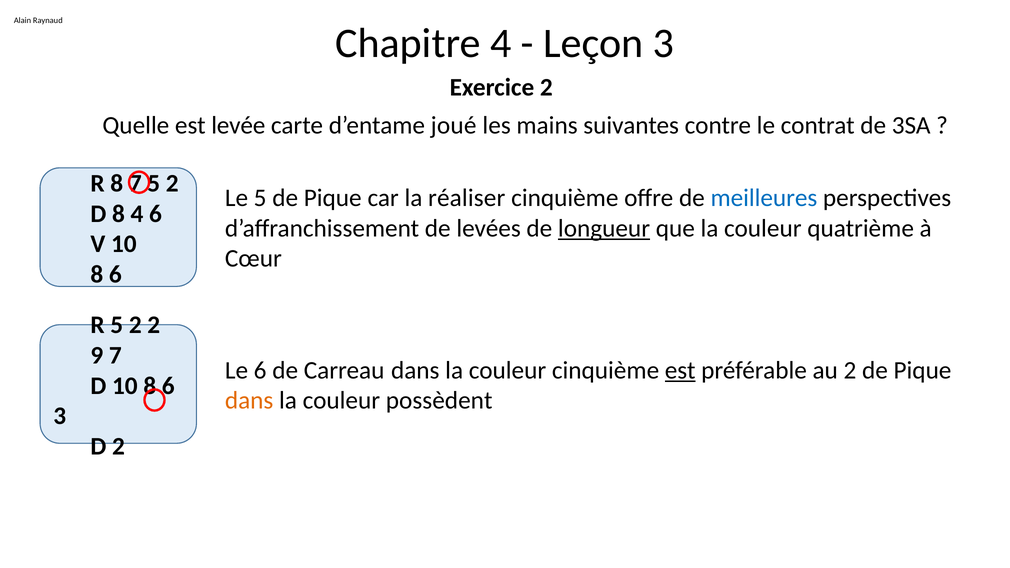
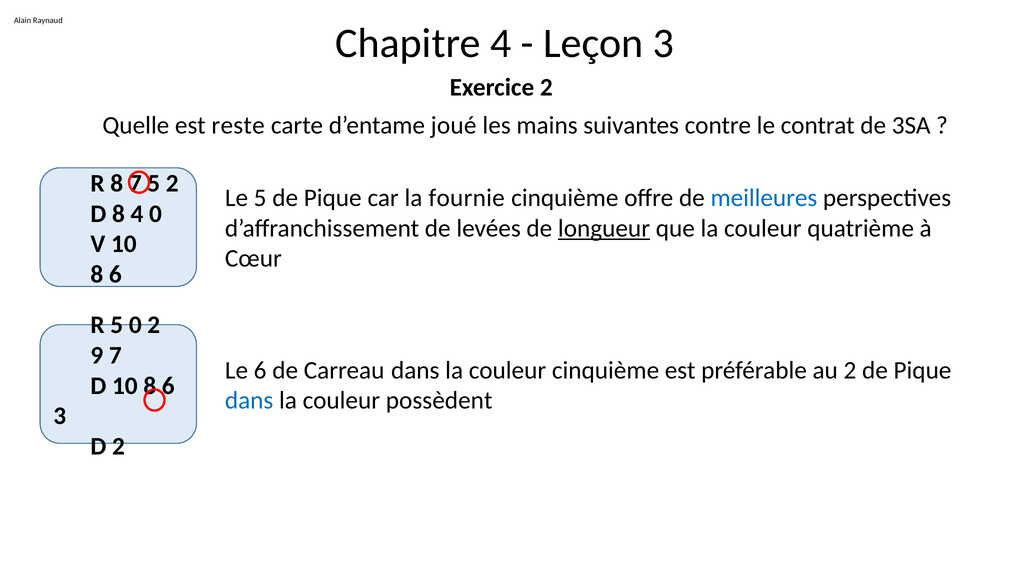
levée: levée -> reste
réaliser: réaliser -> fournie
4 6: 6 -> 0
2 at (135, 325): 2 -> 0
est at (680, 370) underline: present -> none
dans at (249, 401) colour: orange -> blue
